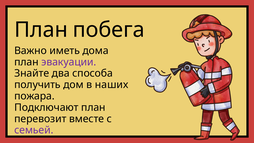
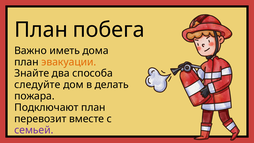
эвакуации colour: purple -> orange
получить: получить -> следуйте
наших: наших -> делать
